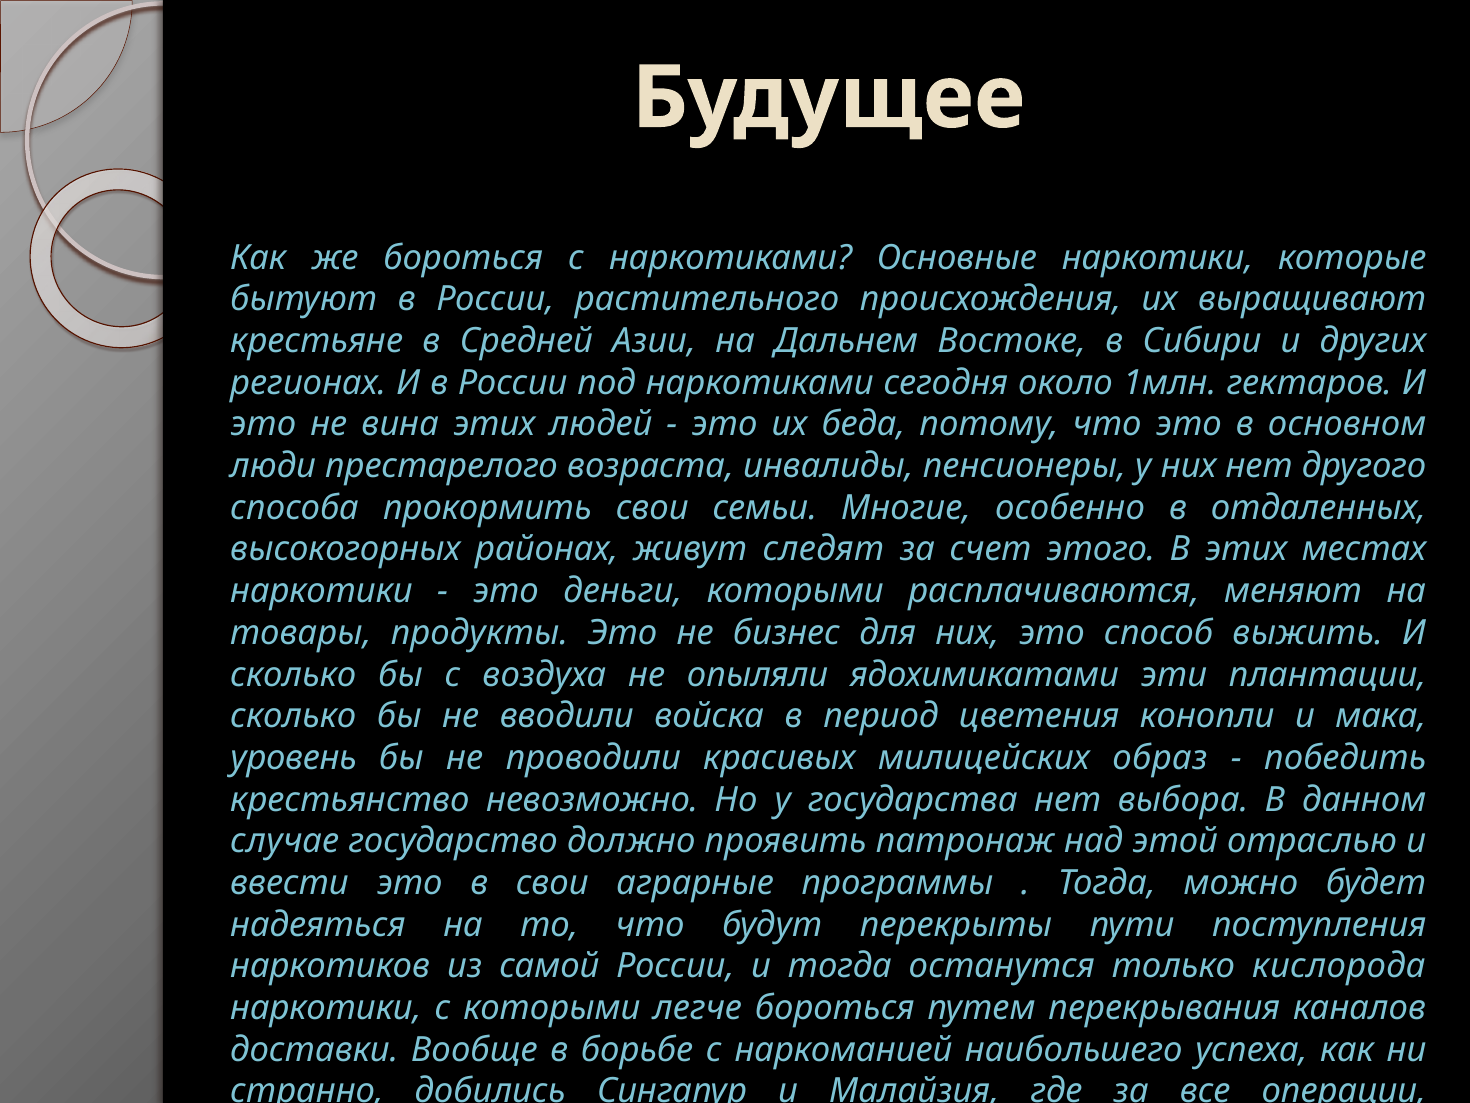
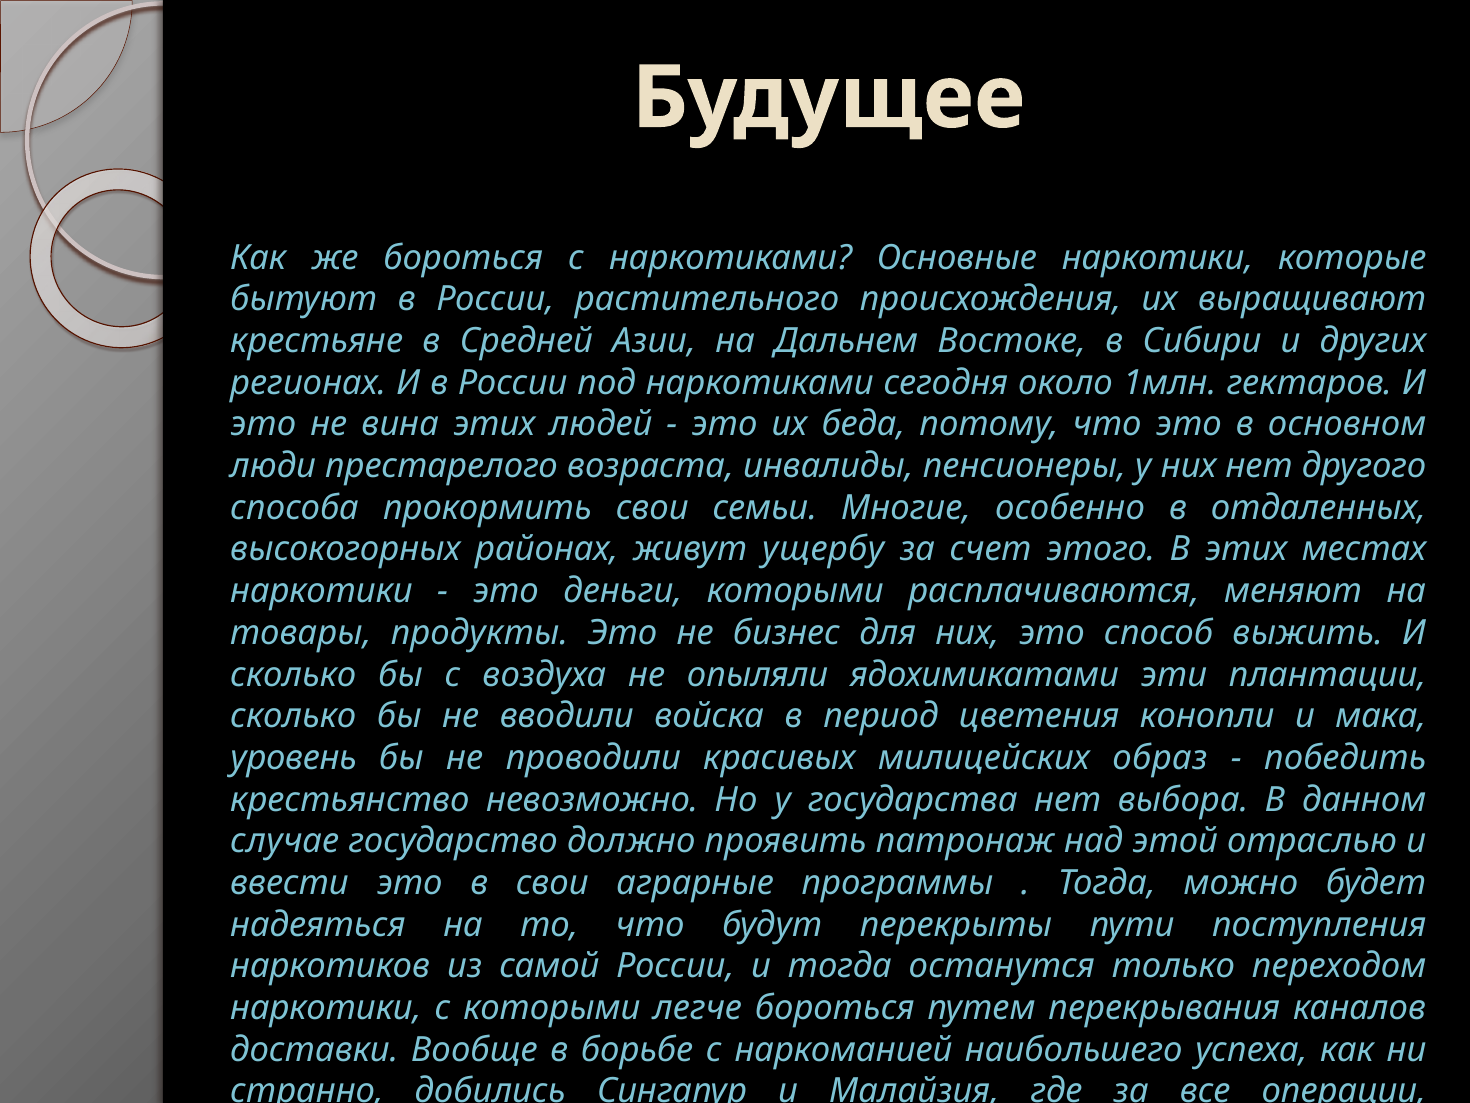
следят: следят -> ущербу
кислорода: кислорода -> переходом
